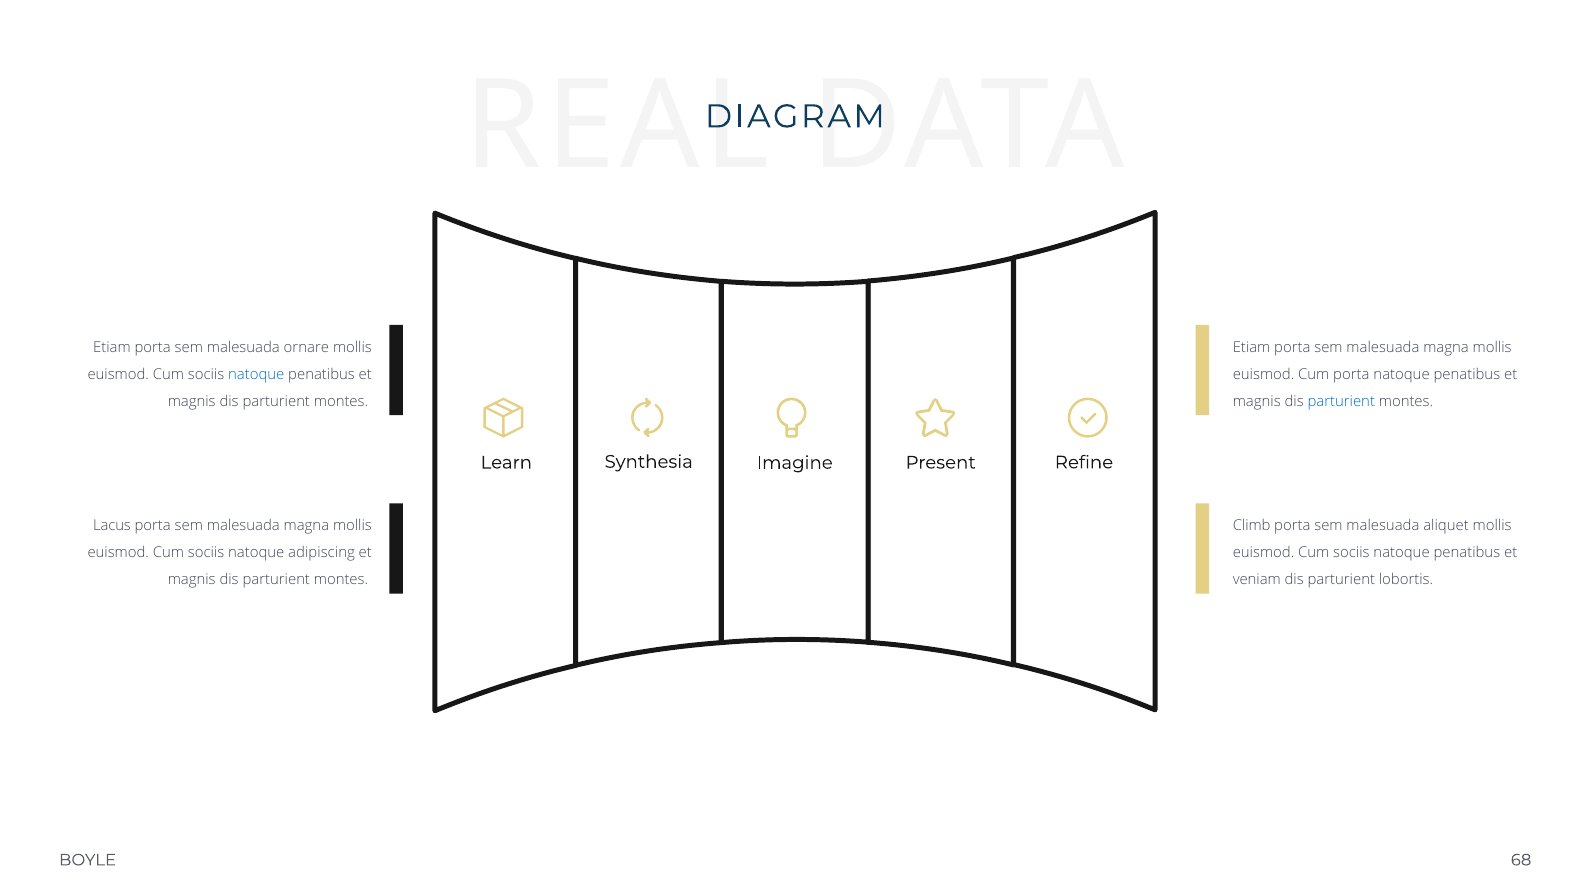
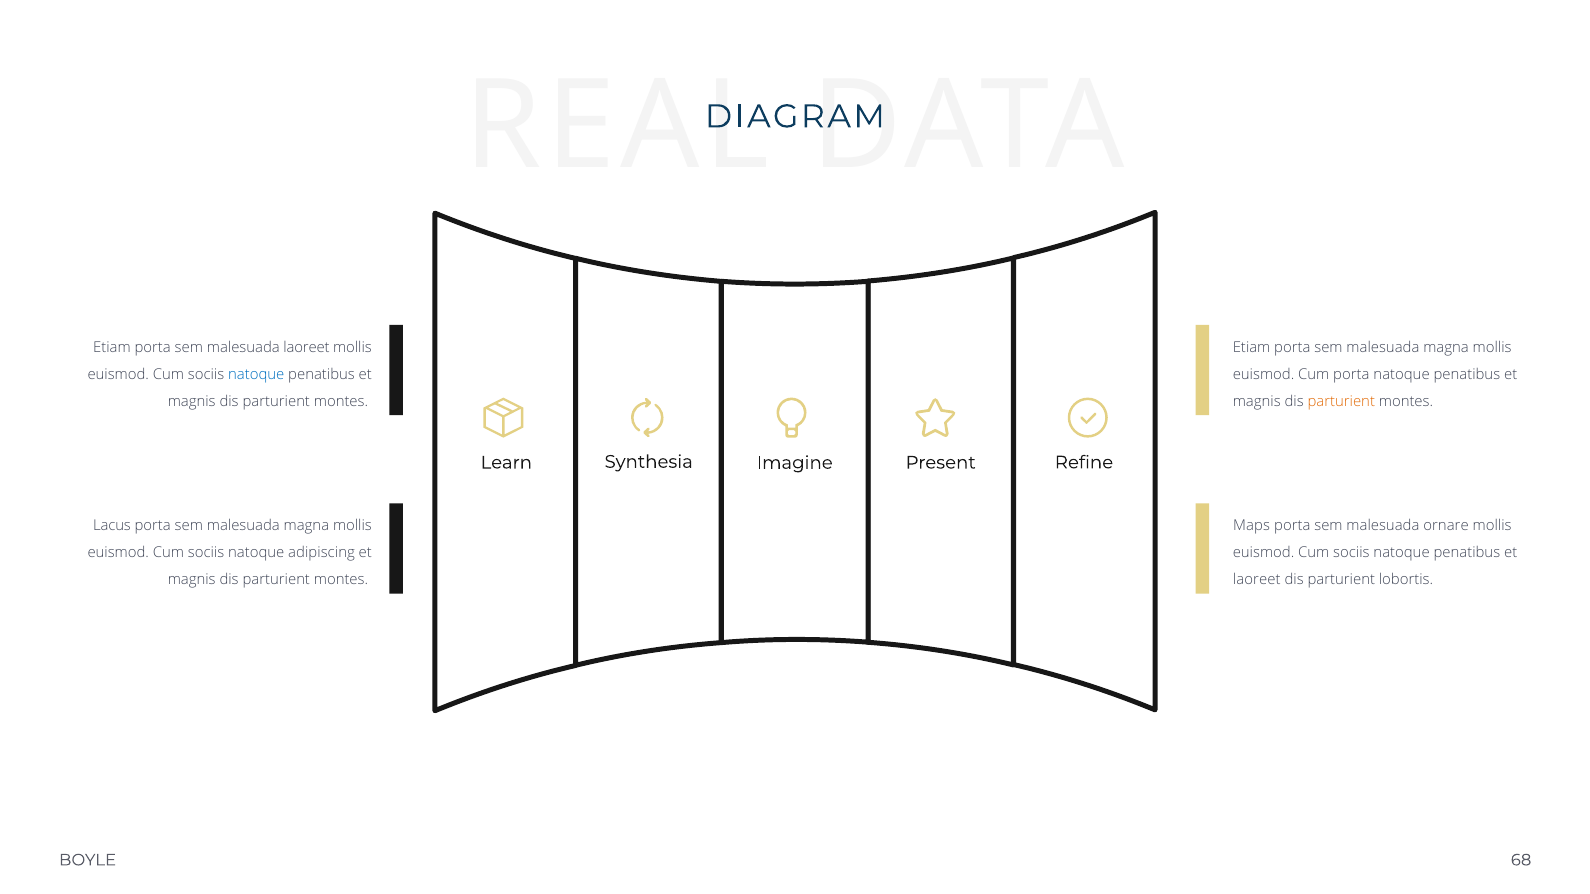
malesuada ornare: ornare -> laoreet
parturient at (1341, 401) colour: blue -> orange
Climb: Climb -> Maps
aliquet: aliquet -> ornare
veniam at (1257, 580): veniam -> laoreet
